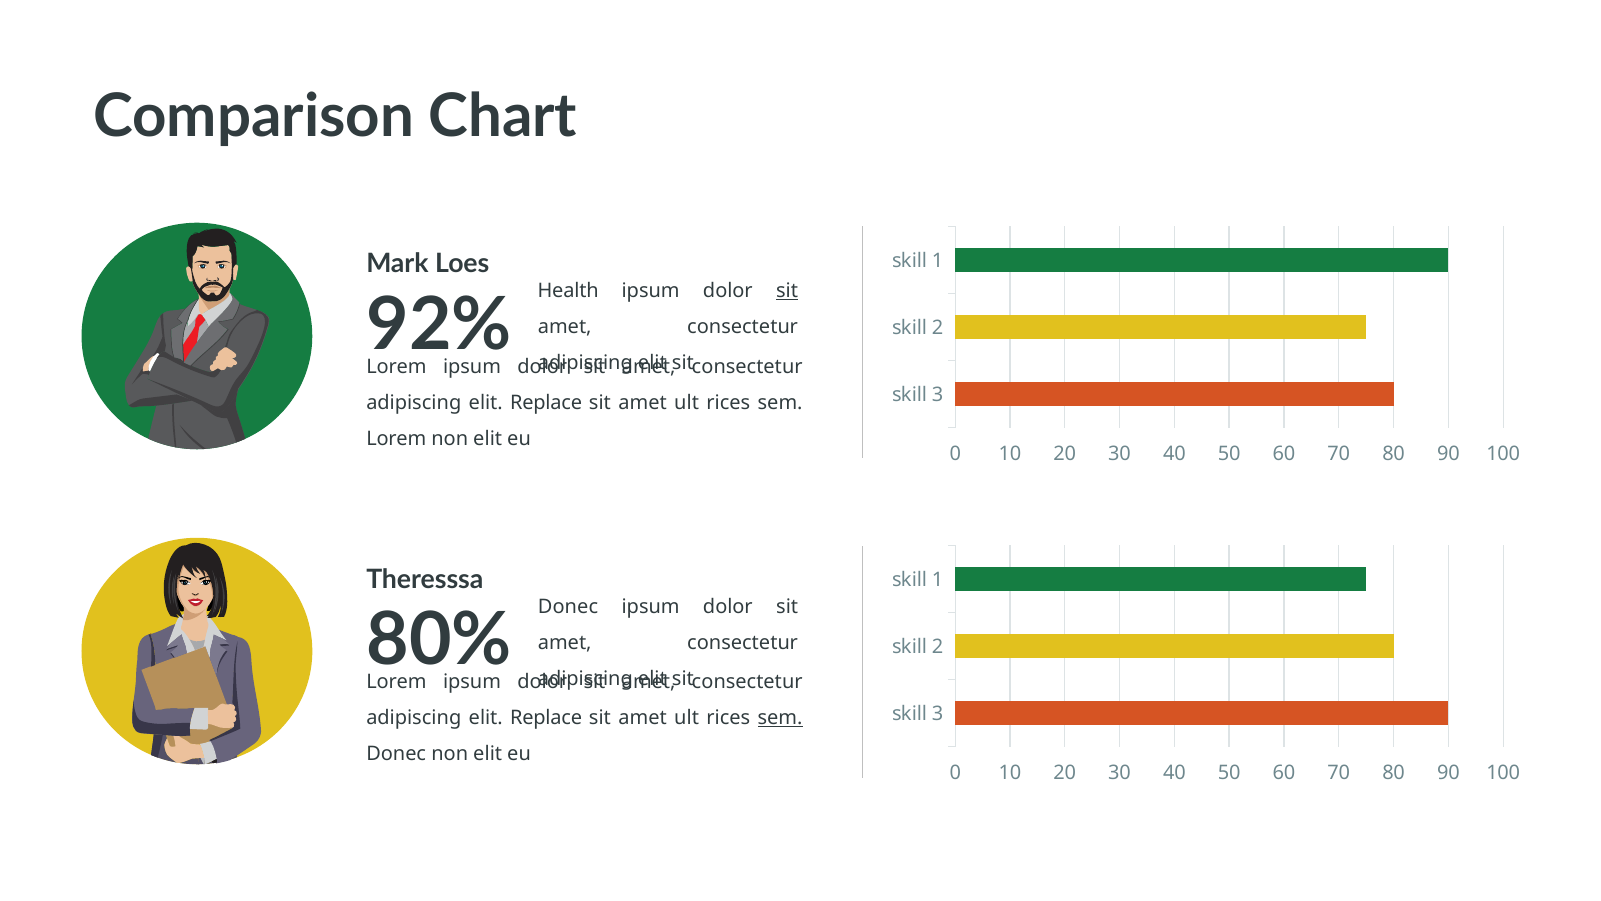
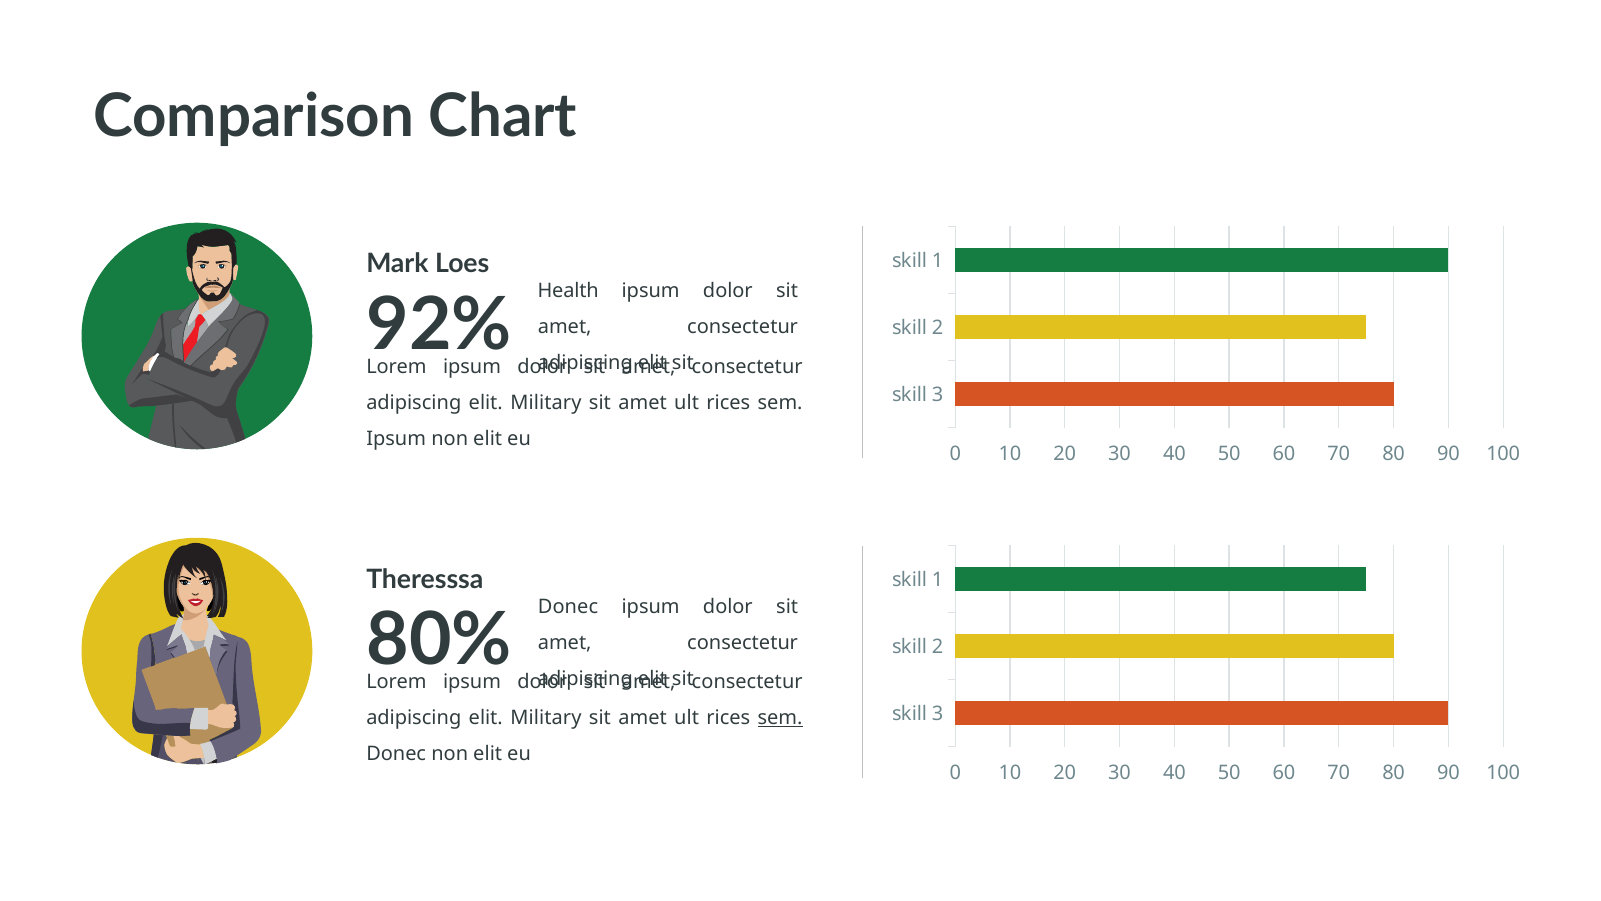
sit at (787, 291) underline: present -> none
Replace at (546, 403): Replace -> Military
Lorem at (396, 439): Lorem -> Ipsum
Replace at (546, 718): Replace -> Military
